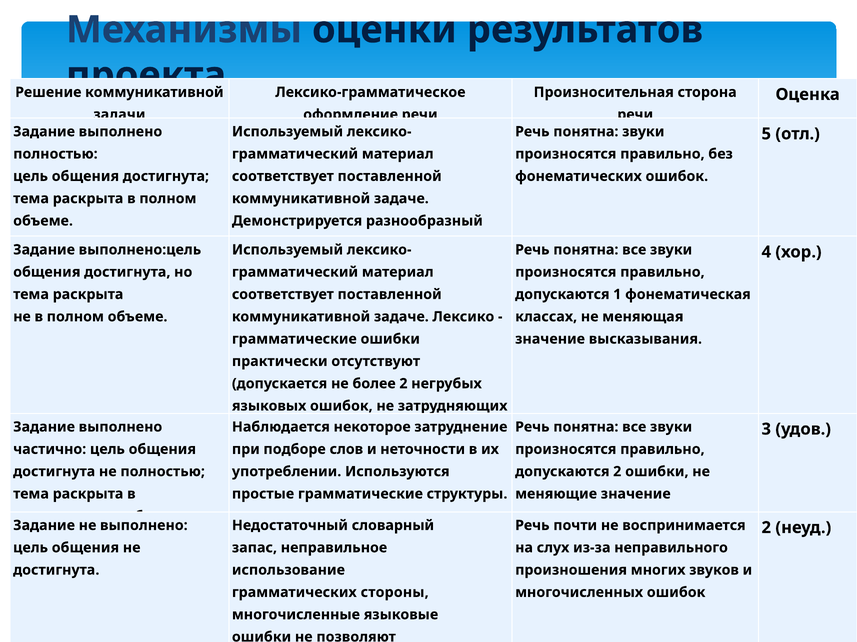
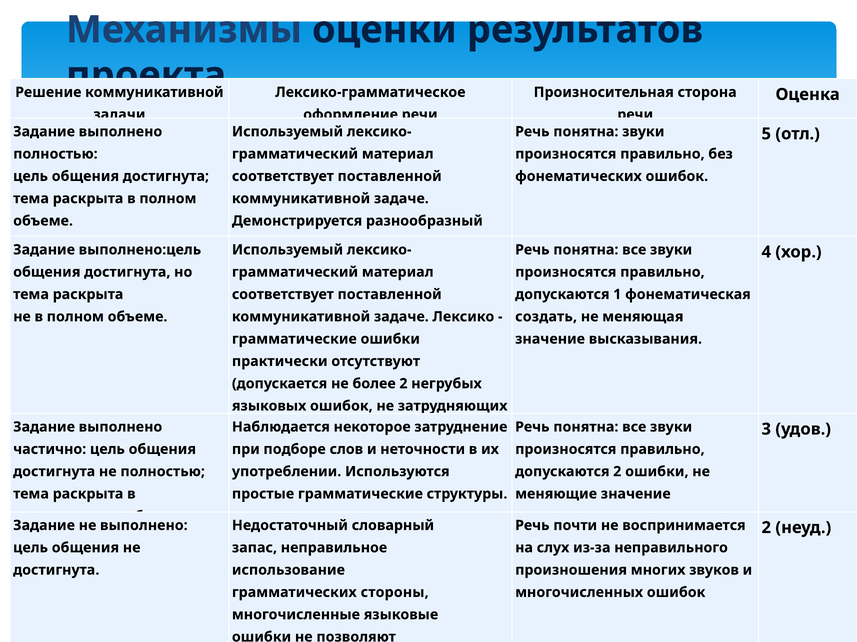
классах: классах -> создать
